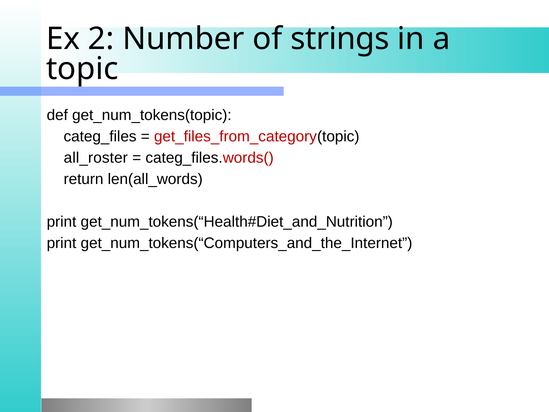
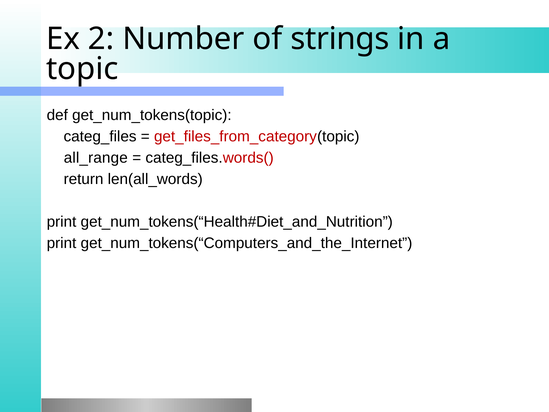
all_roster: all_roster -> all_range
